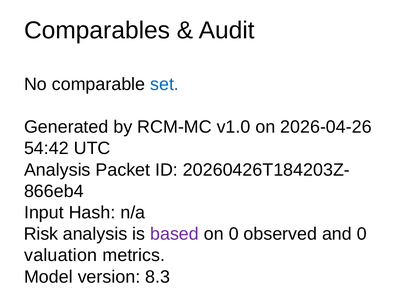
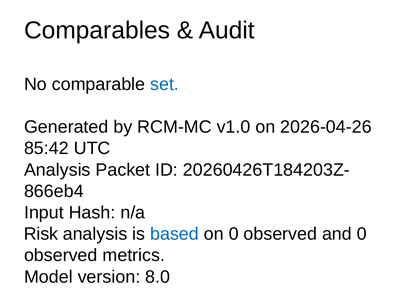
54:42: 54:42 -> 85:42
based colour: purple -> blue
valuation at (61, 256): valuation -> observed
8.3: 8.3 -> 8.0
